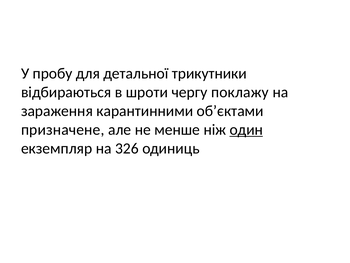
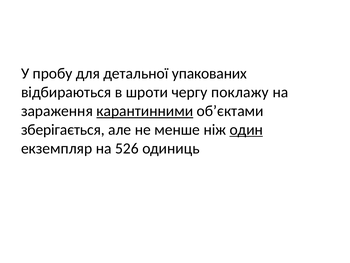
трикутники: трикутники -> упакованих
карантинними underline: none -> present
призначене: призначене -> зберігається
326: 326 -> 526
